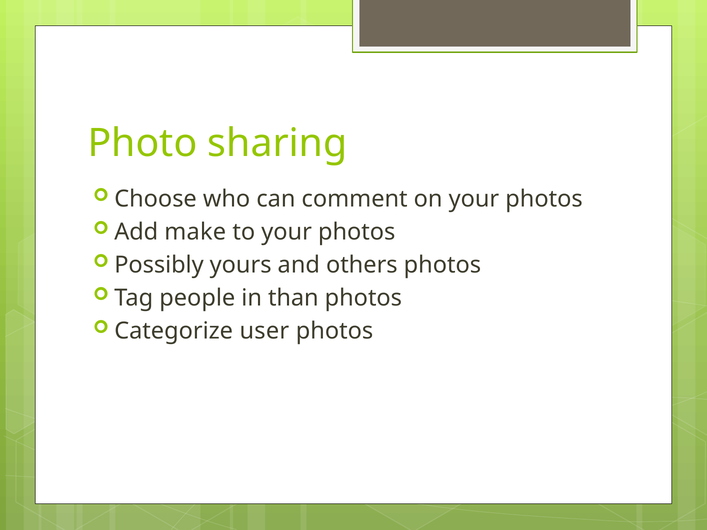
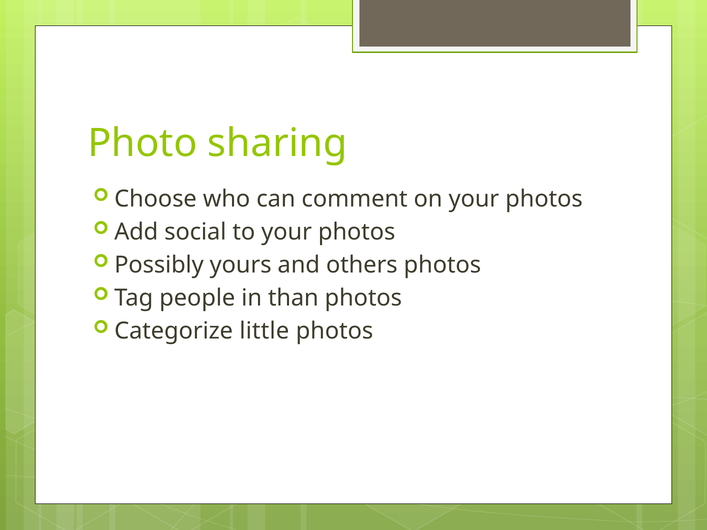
make: make -> social
user: user -> little
